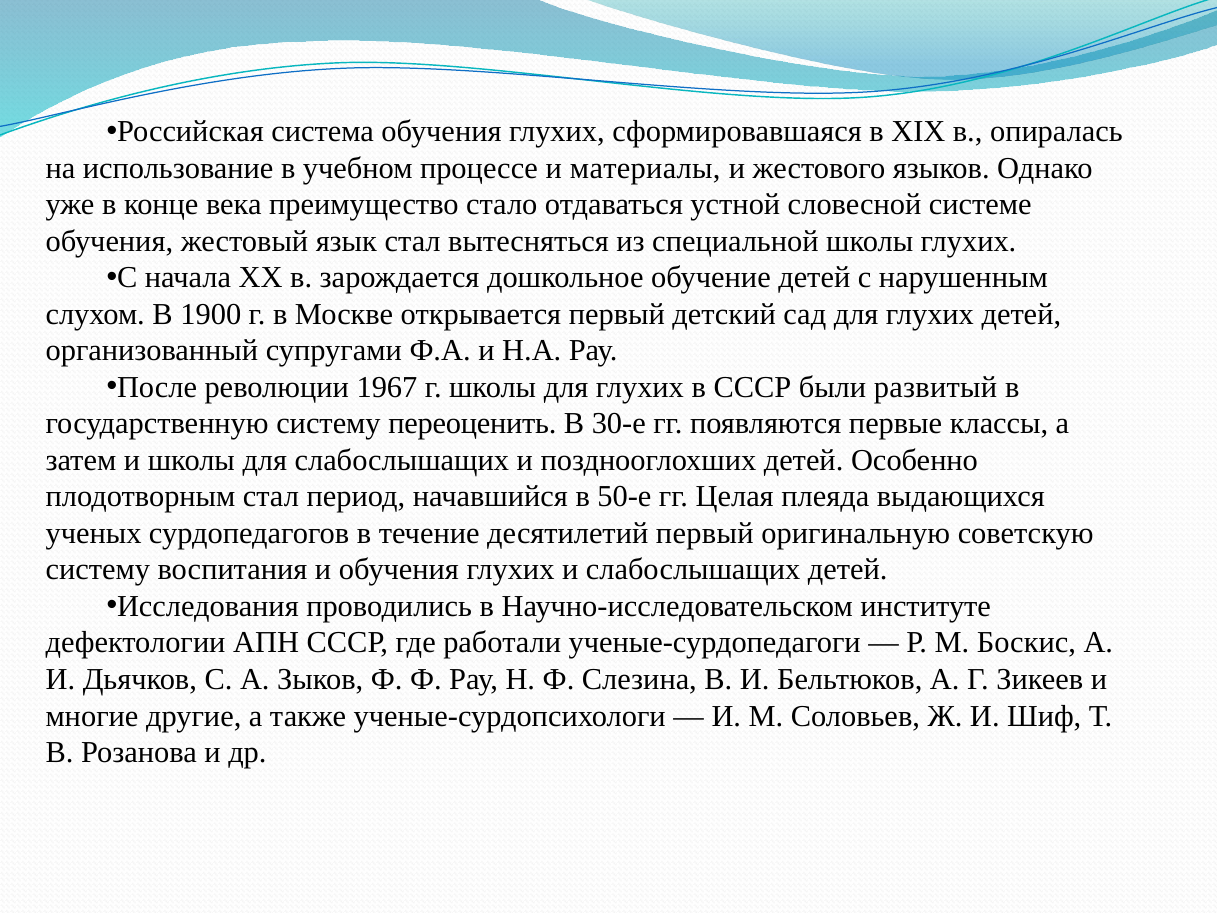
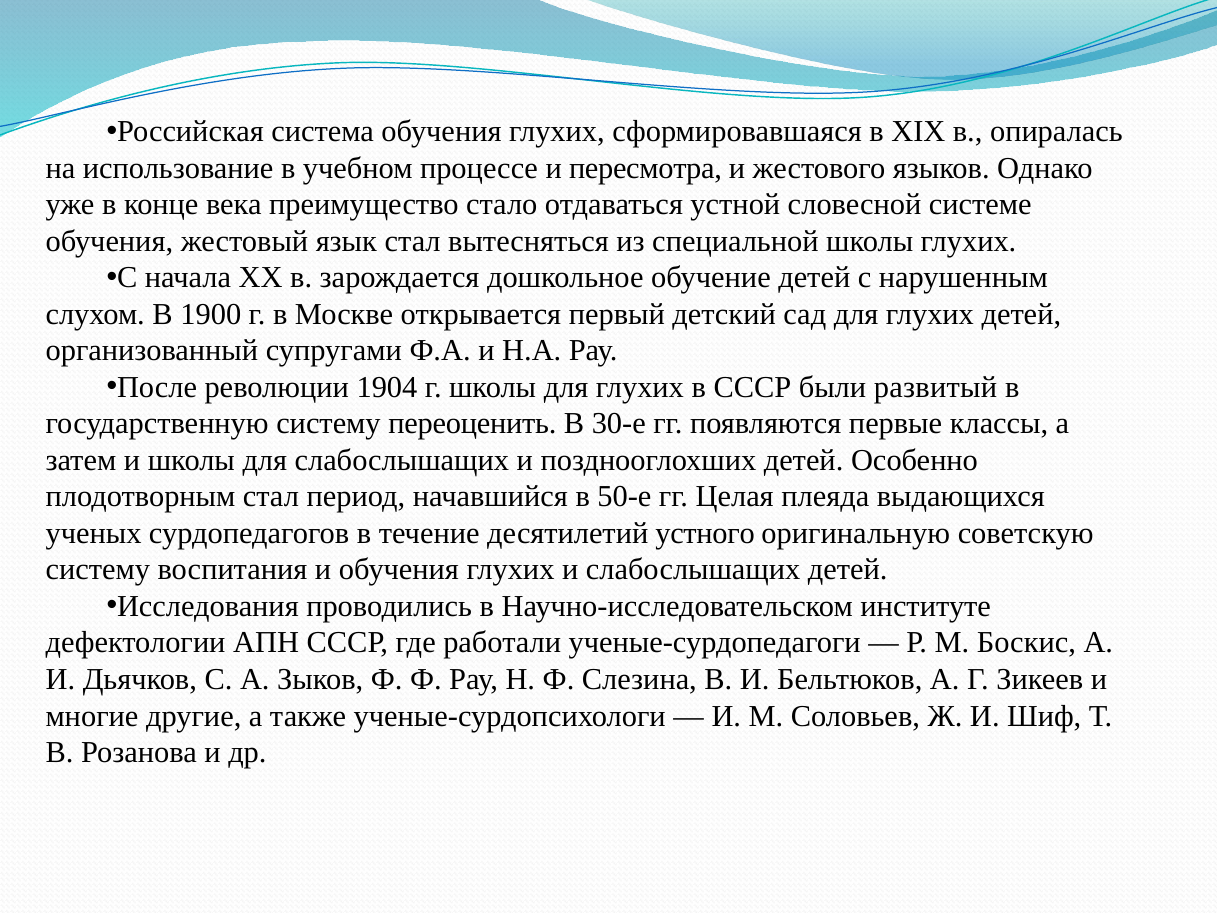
материалы: материалы -> пересмотра
1967: 1967 -> 1904
десятилетий первый: первый -> устного
